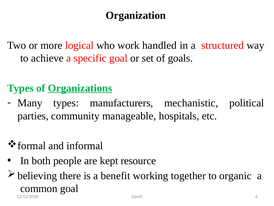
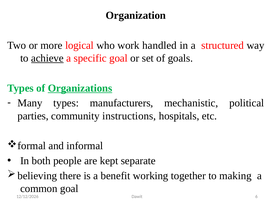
achieve underline: none -> present
manageable: manageable -> instructions
resource: resource -> separate
organic: organic -> making
